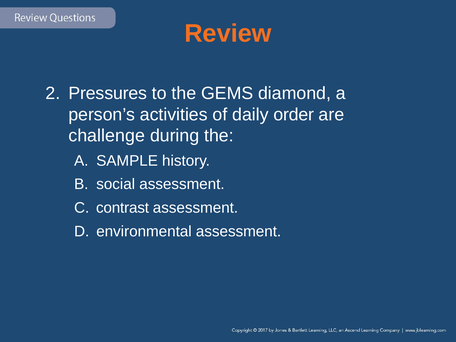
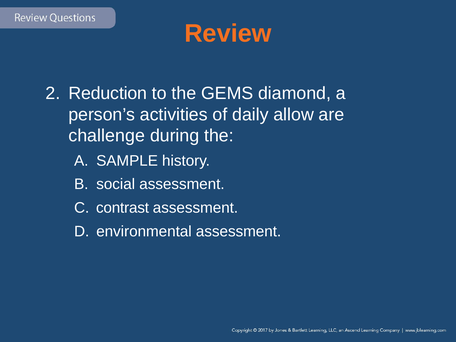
Pressures: Pressures -> Reduction
order: order -> allow
